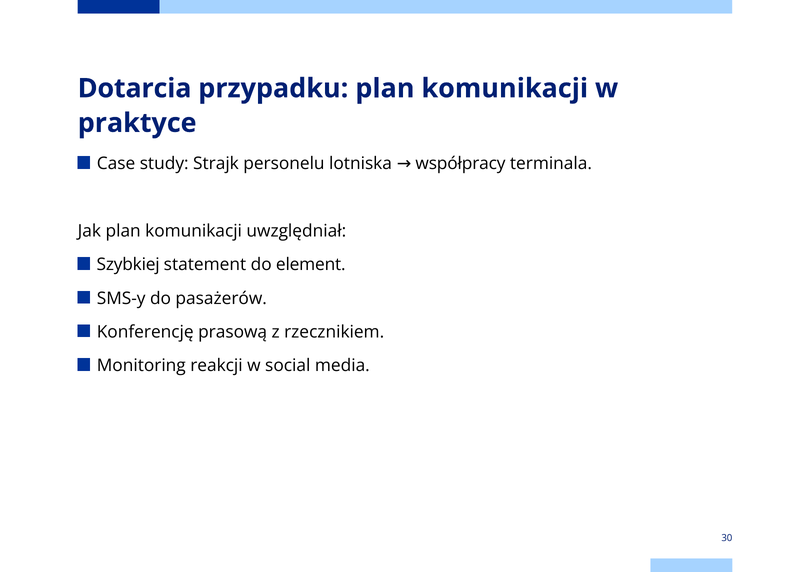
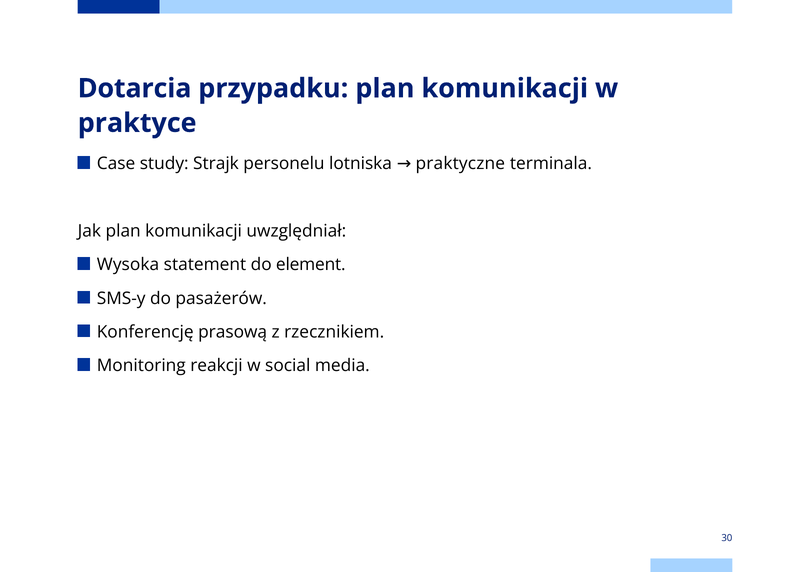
współpracy: współpracy -> praktyczne
Szybkiej: Szybkiej -> Wysoka
